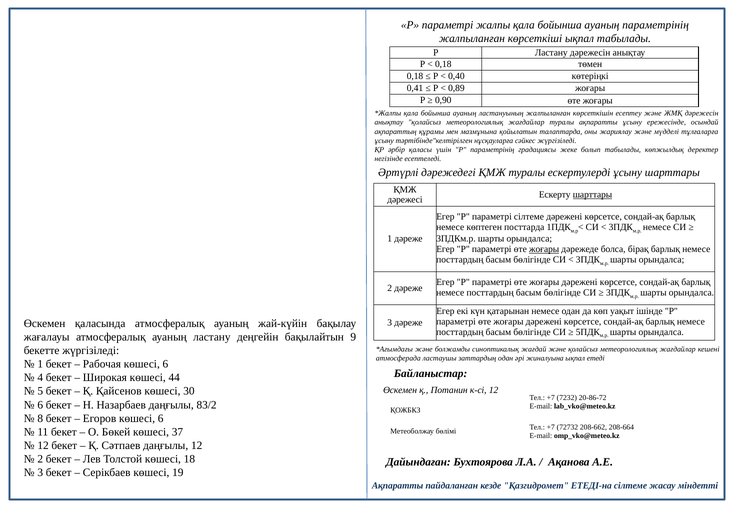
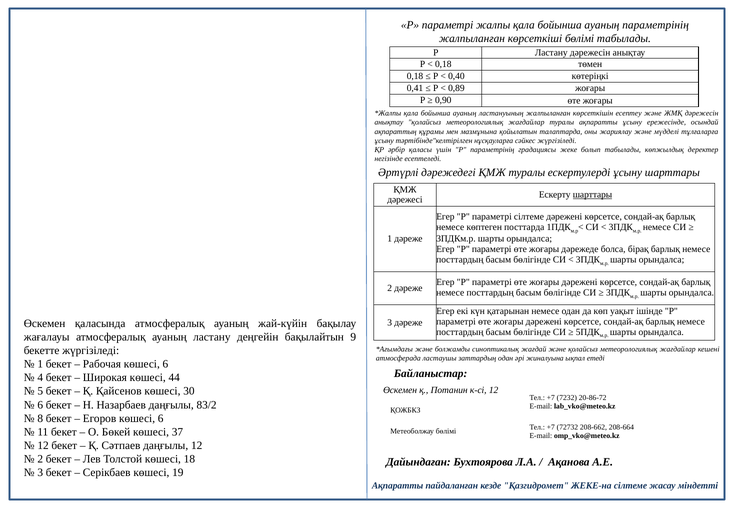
көрсеткіші ықпал: ықпал -> бөлімі
жоғары at (544, 249) underline: present -> none
ЕТЕДІ-на: ЕТЕДІ-на -> ЖЕКЕ-на
